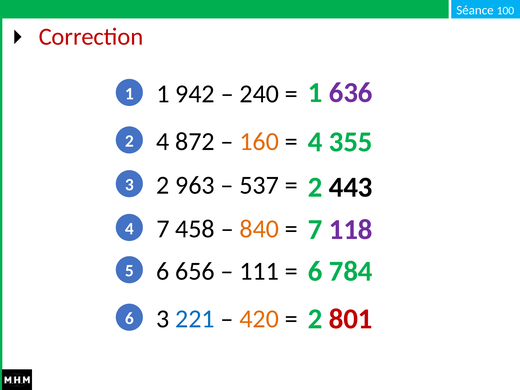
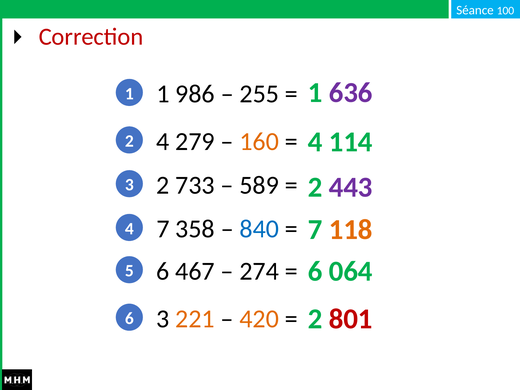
942: 942 -> 986
240: 240 -> 255
355: 355 -> 114
872: 872 -> 279
963: 963 -> 733
537: 537 -> 589
443 colour: black -> purple
118 colour: purple -> orange
458: 458 -> 358
840 colour: orange -> blue
784: 784 -> 064
656: 656 -> 467
111: 111 -> 274
221 colour: blue -> orange
